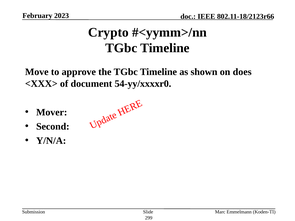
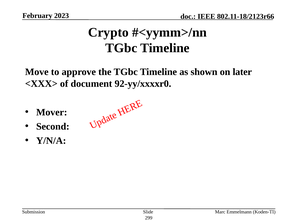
does: does -> later
54-yy/xxxxr0: 54-yy/xxxxr0 -> 92-yy/xxxxr0
